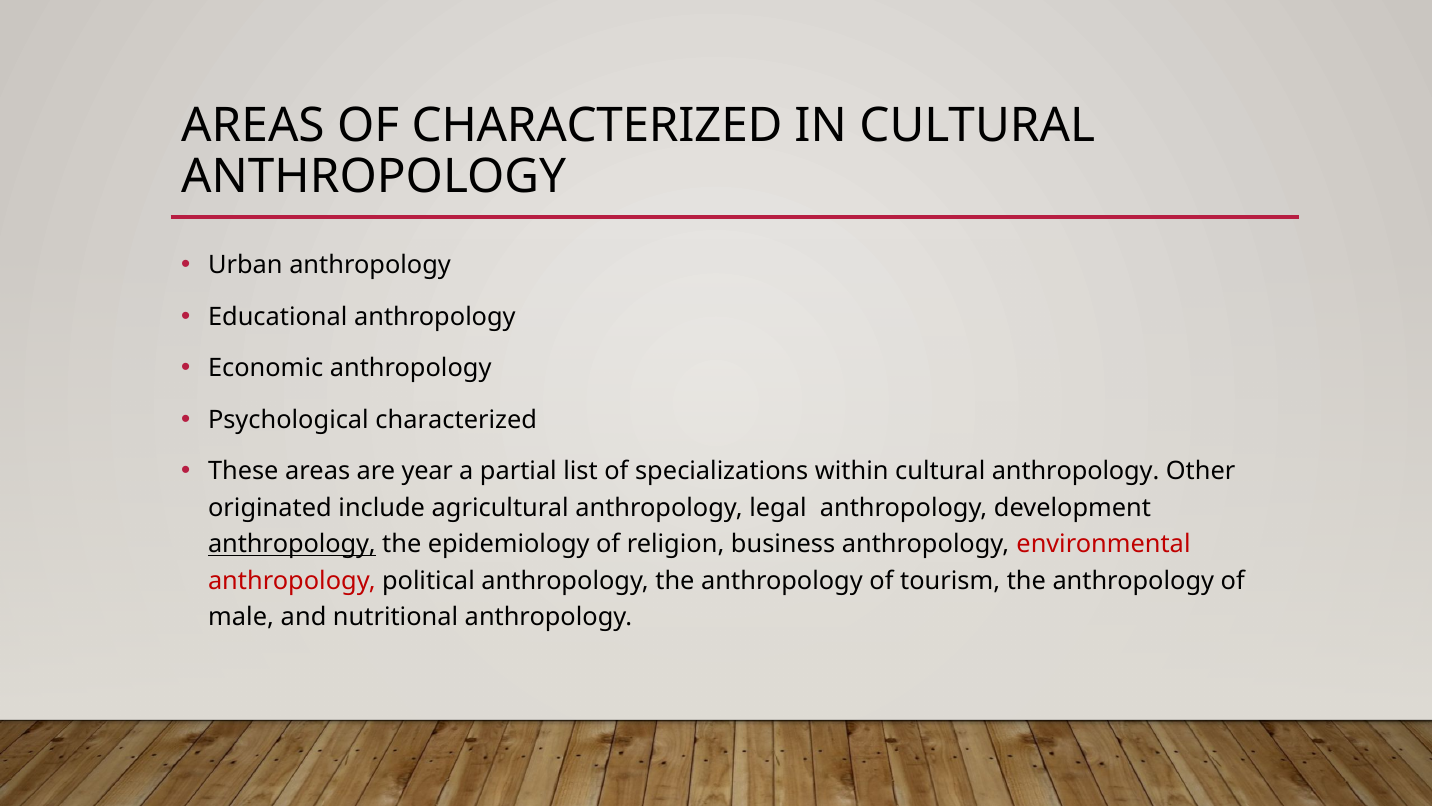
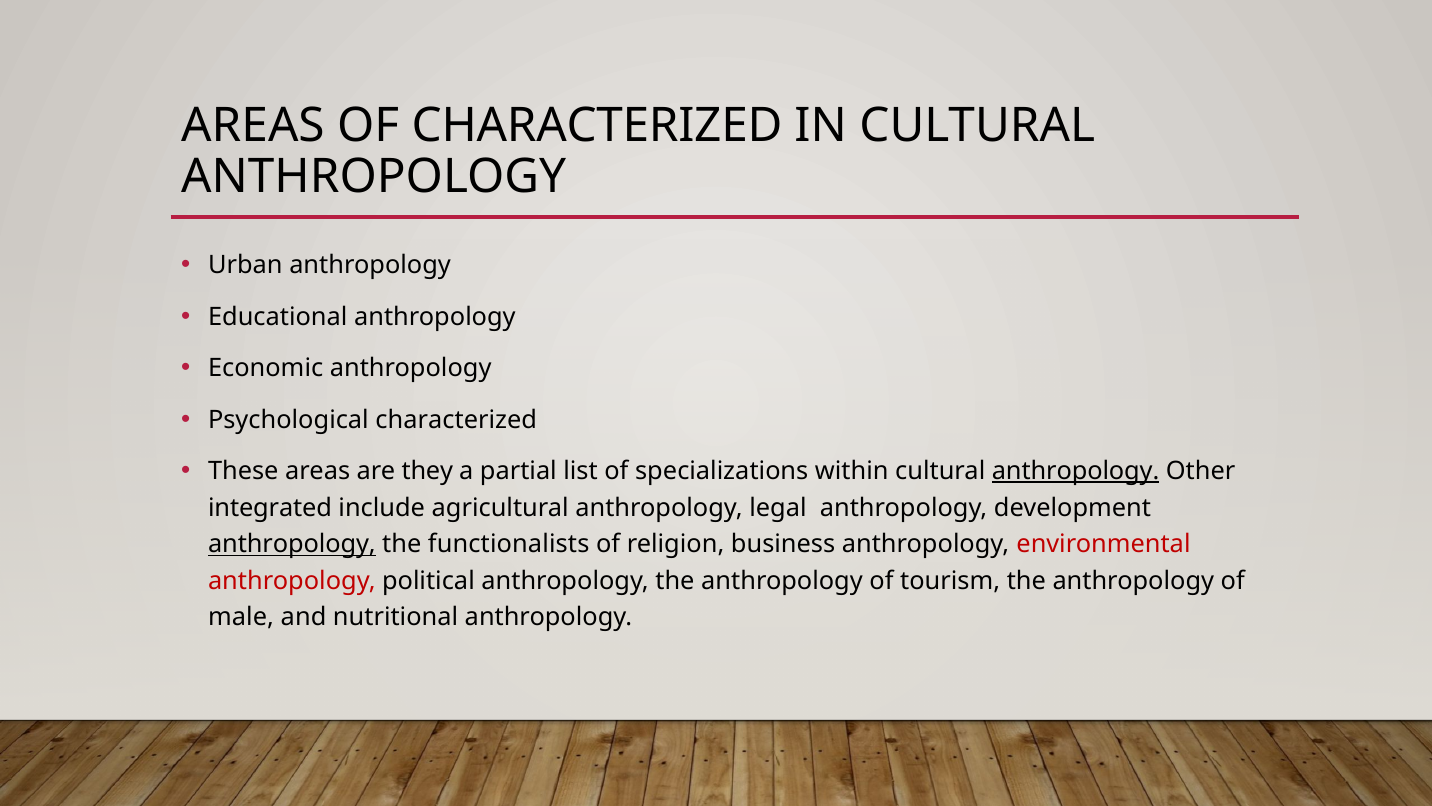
year: year -> they
anthropology at (1076, 471) underline: none -> present
originated: originated -> integrated
epidemiology: epidemiology -> functionalists
